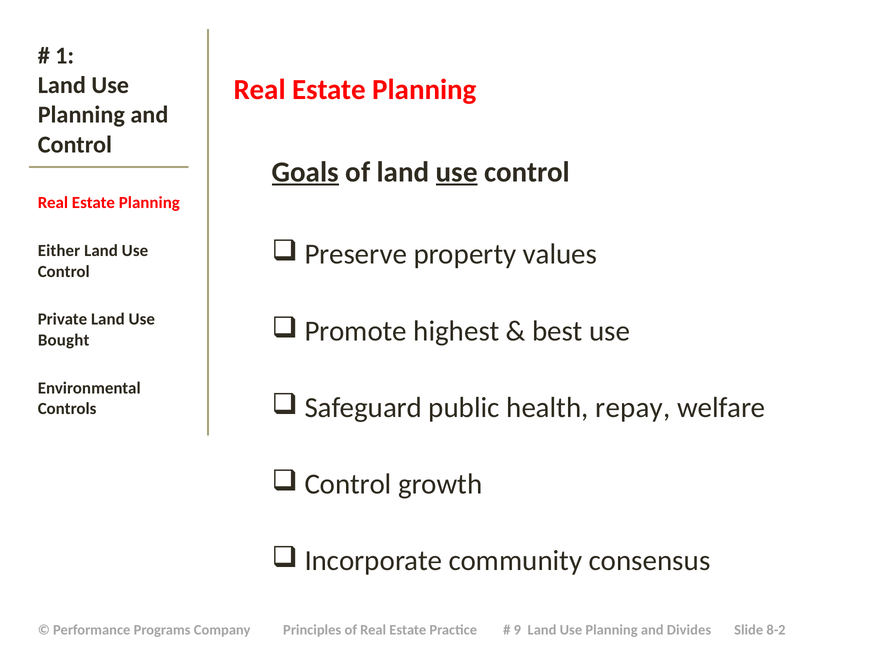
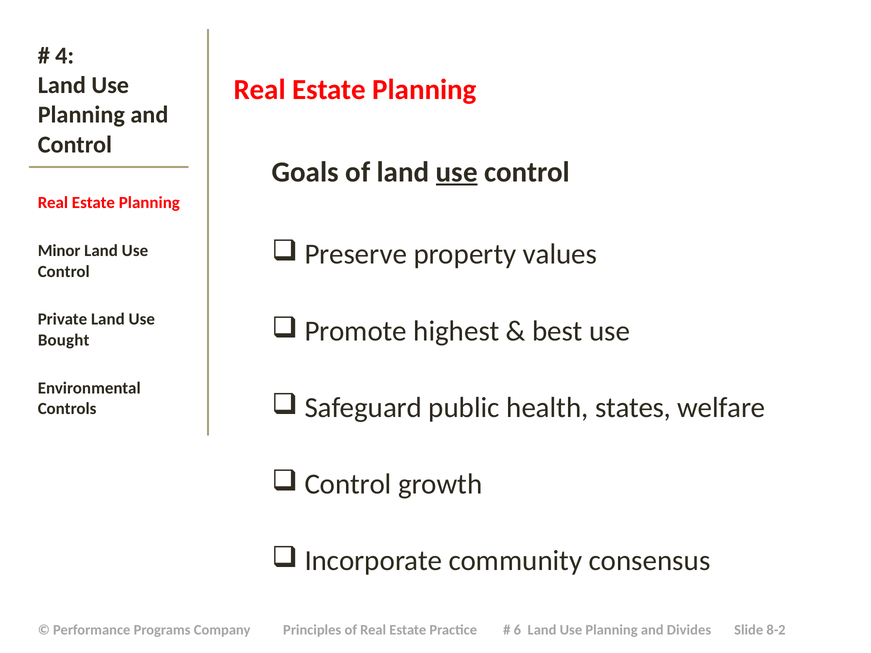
1: 1 -> 4
Goals underline: present -> none
Either: Either -> Minor
repay: repay -> states
9: 9 -> 6
